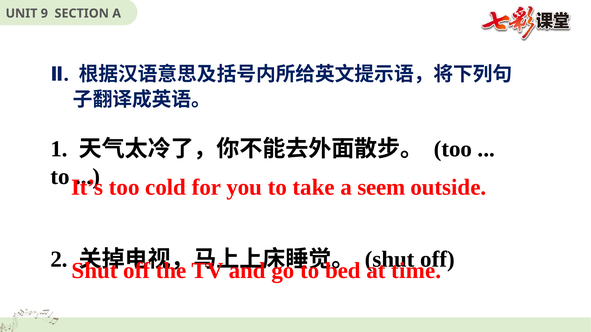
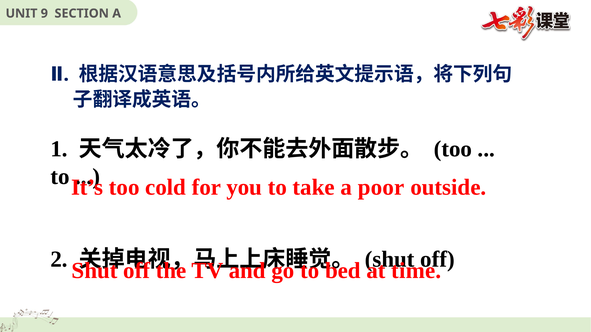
seem: seem -> poor
